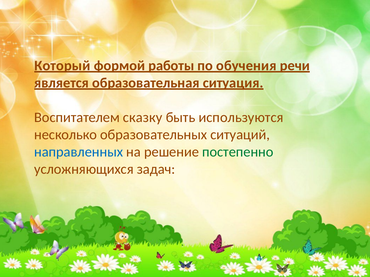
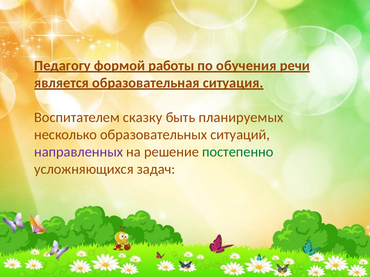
Который: Который -> Педагогу
используются: используются -> планируемых
направленных colour: blue -> purple
